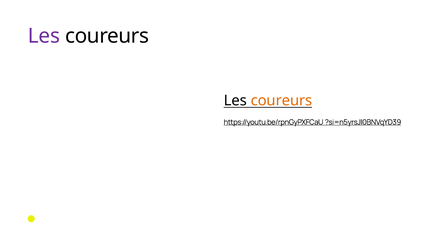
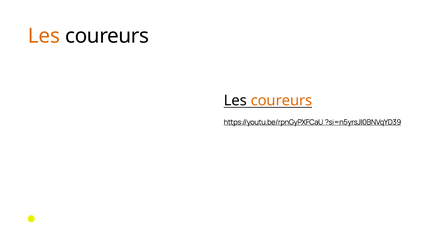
Les at (44, 36) colour: purple -> orange
